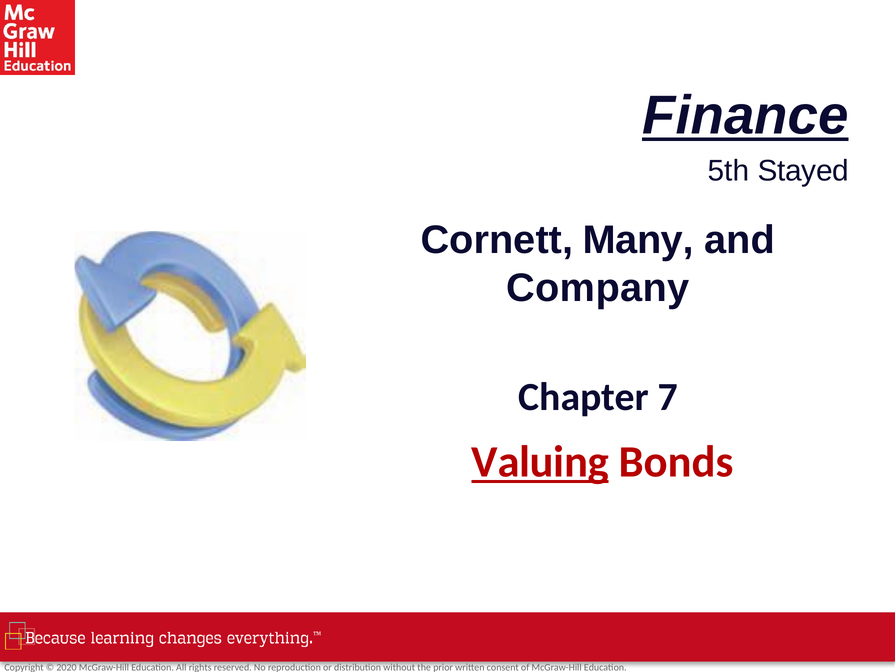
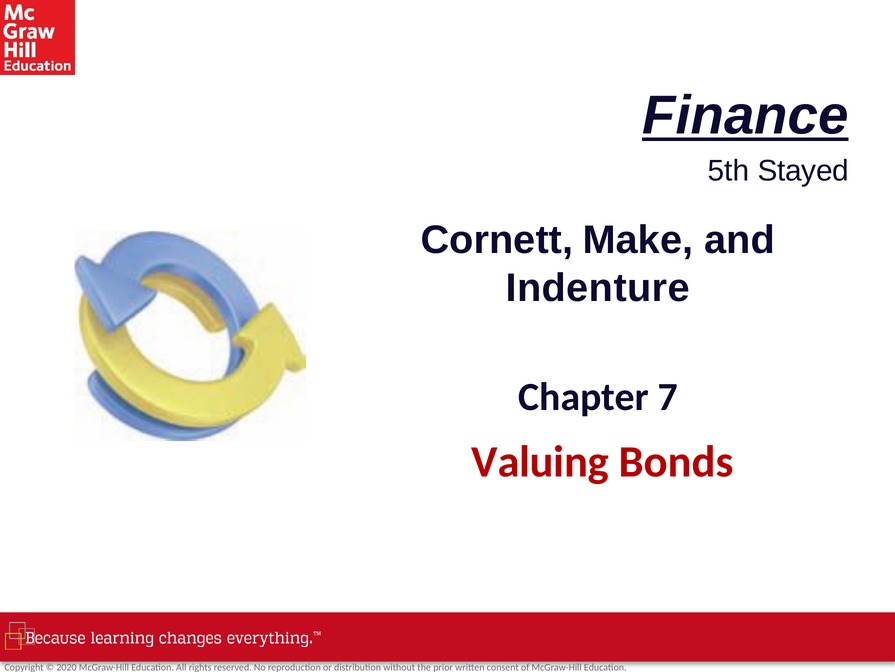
Many: Many -> Make
Company: Company -> Indenture
Valuing underline: present -> none
